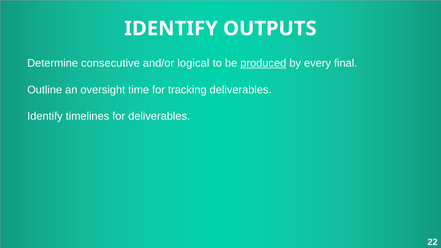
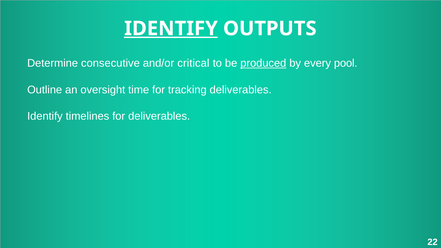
IDENTIFY at (171, 29) underline: none -> present
logical: logical -> critical
final: final -> pool
